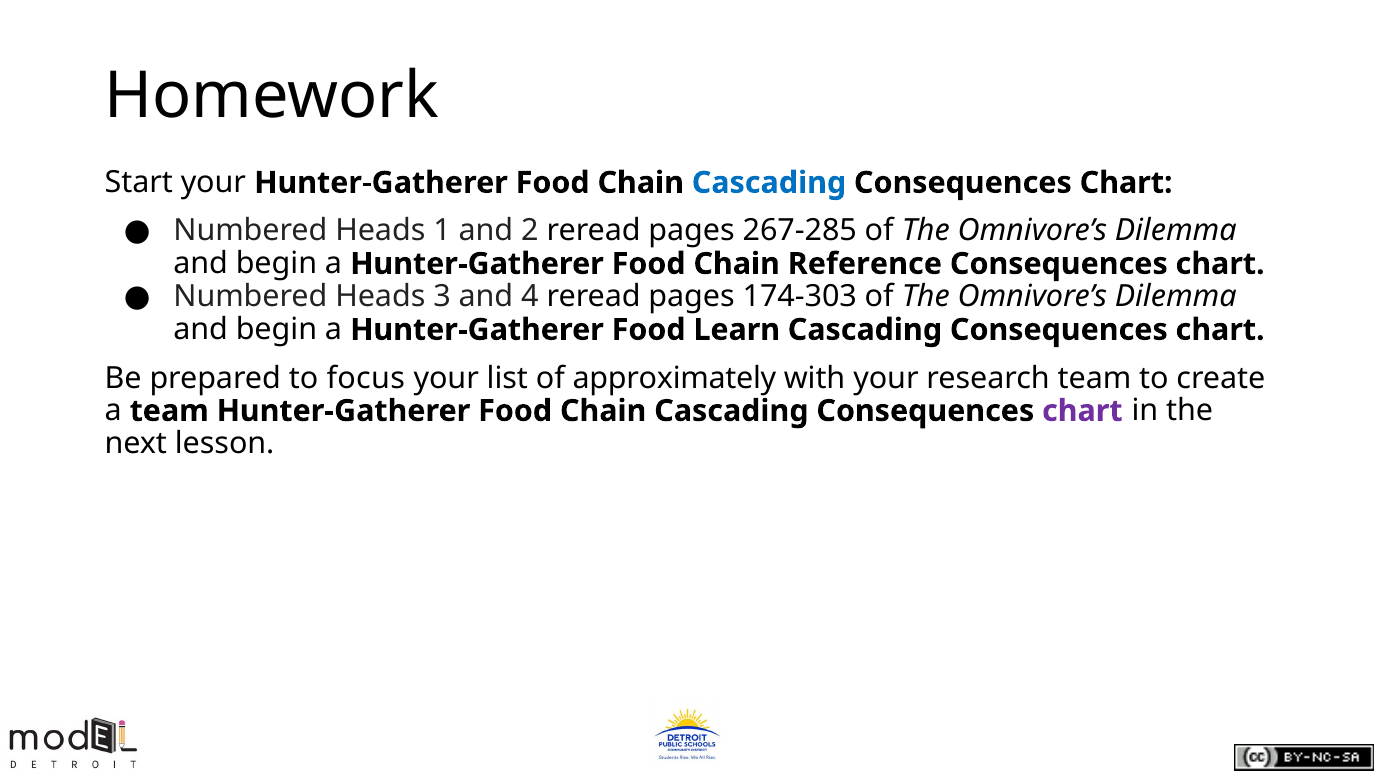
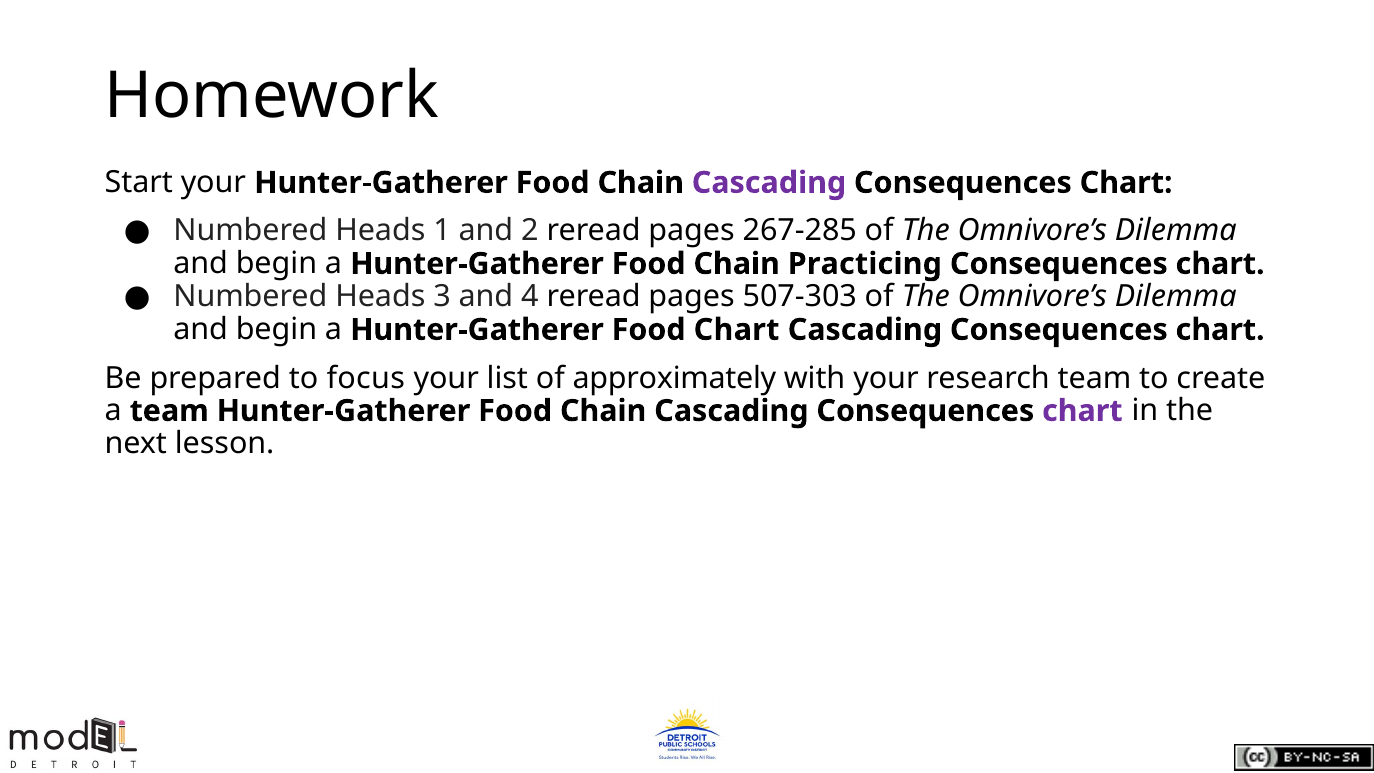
Cascading at (769, 183) colour: blue -> purple
Reference: Reference -> Practicing
174-303: 174-303 -> 507-303
Food Learn: Learn -> Chart
